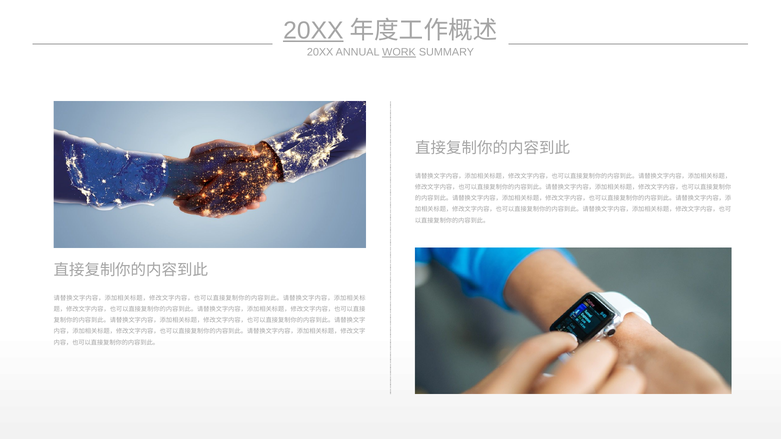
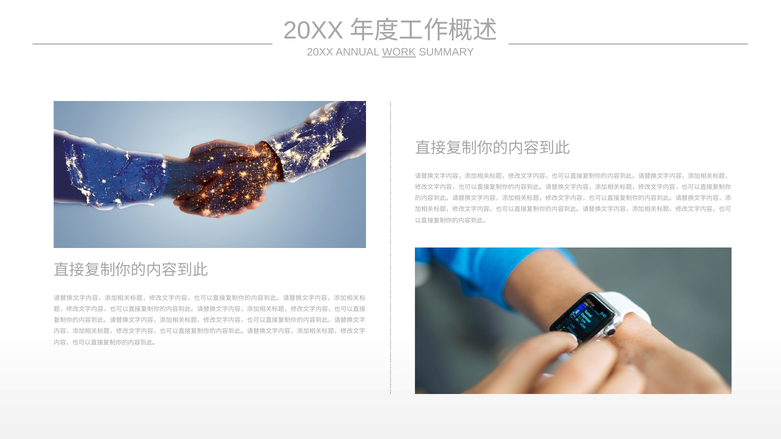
20XX at (313, 31) underline: present -> none
